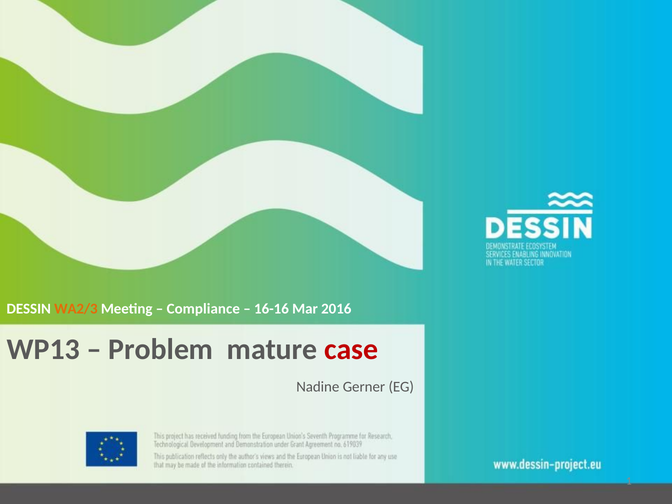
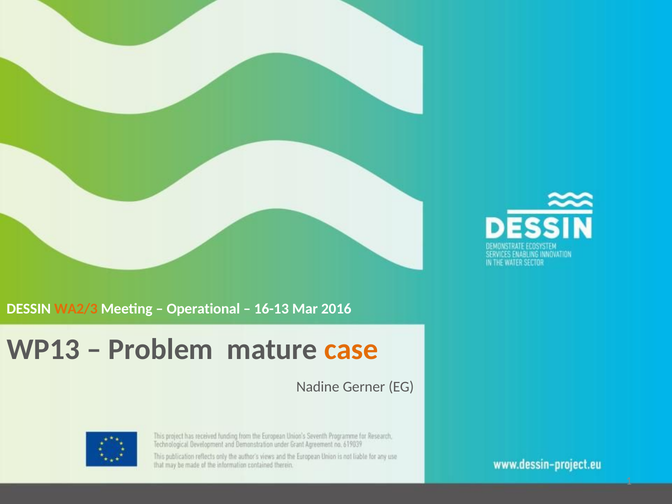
Compliance: Compliance -> Operational
16-16: 16-16 -> 16-13
case colour: red -> orange
